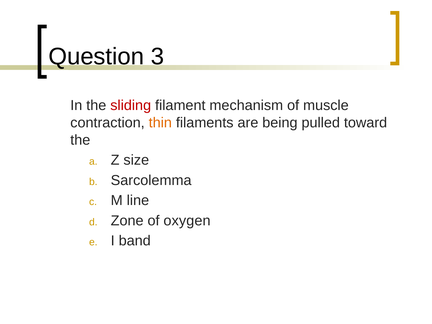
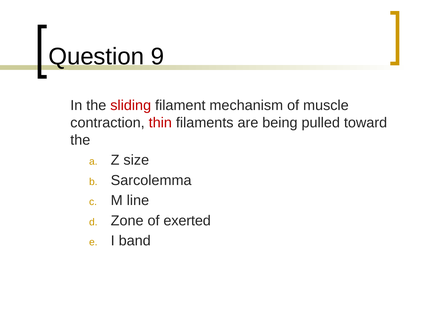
3: 3 -> 9
thin colour: orange -> red
oxygen: oxygen -> exerted
